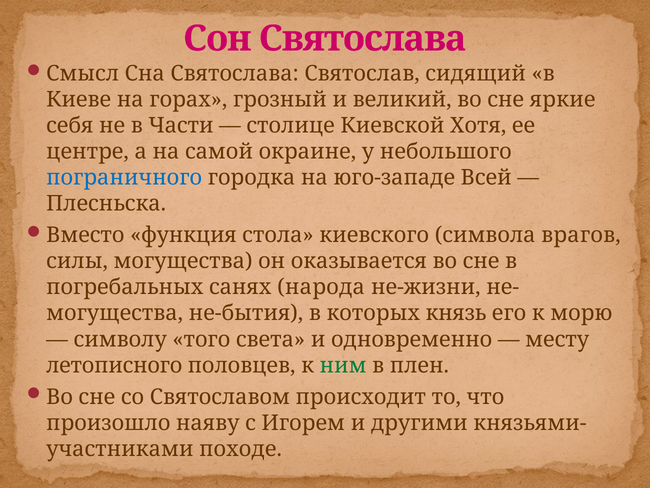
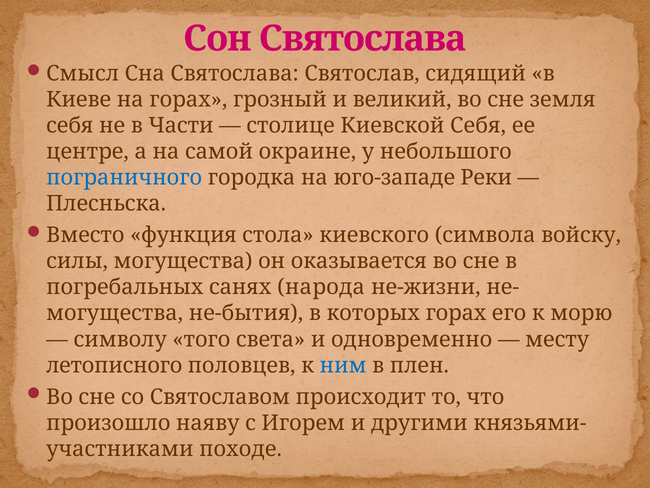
яркие: яркие -> земля
Киевской Хотя: Хотя -> Себя
Всей: Всей -> Реки
врагов: врагов -> войску
которых князь: князь -> горах
ним colour: green -> blue
